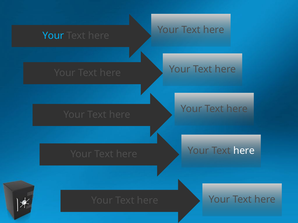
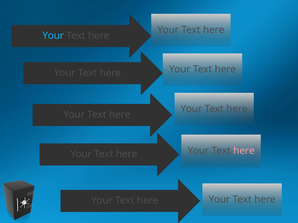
here at (244, 151) colour: white -> pink
